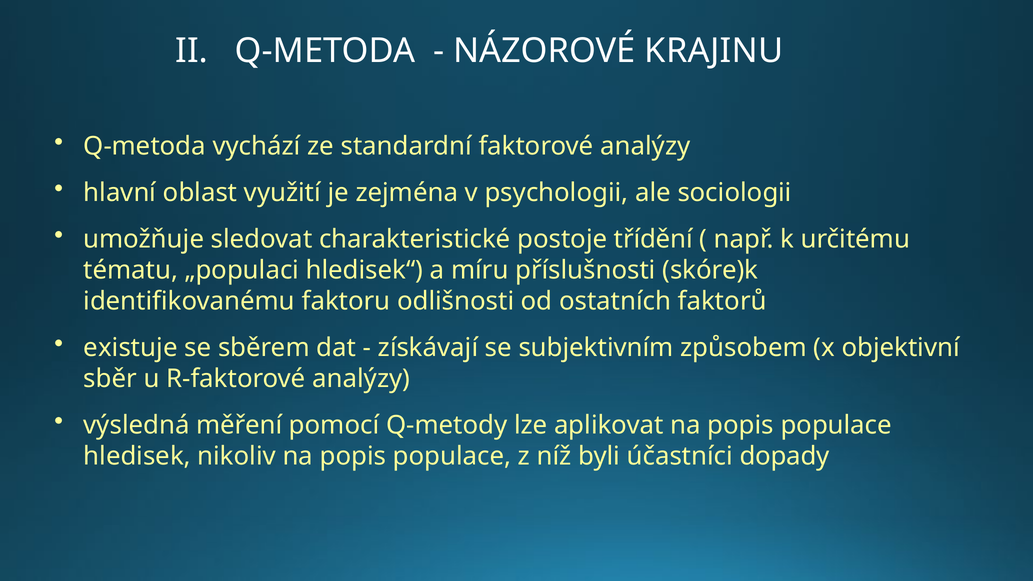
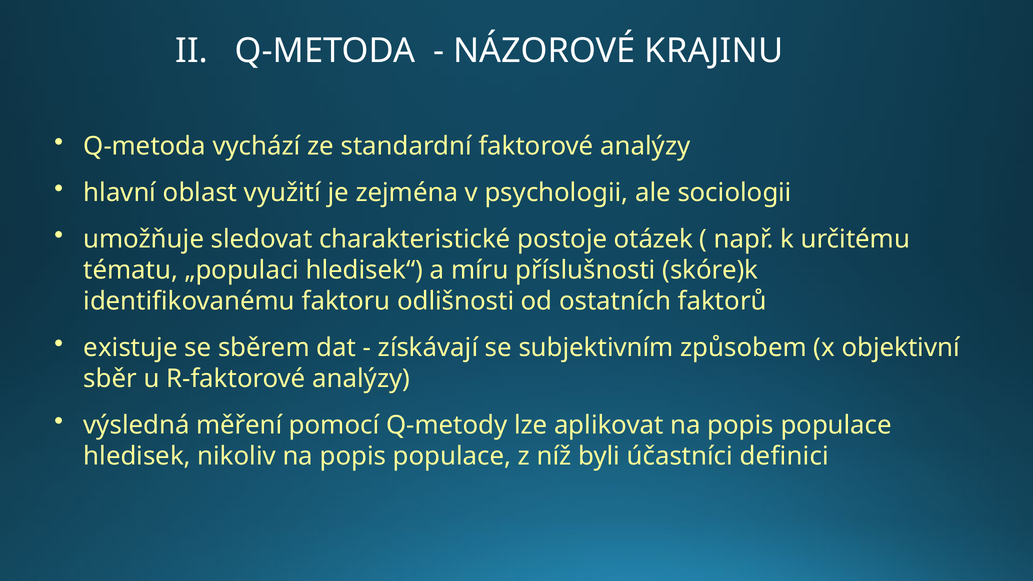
třídění: třídění -> otázek
dopady: dopady -> definici
